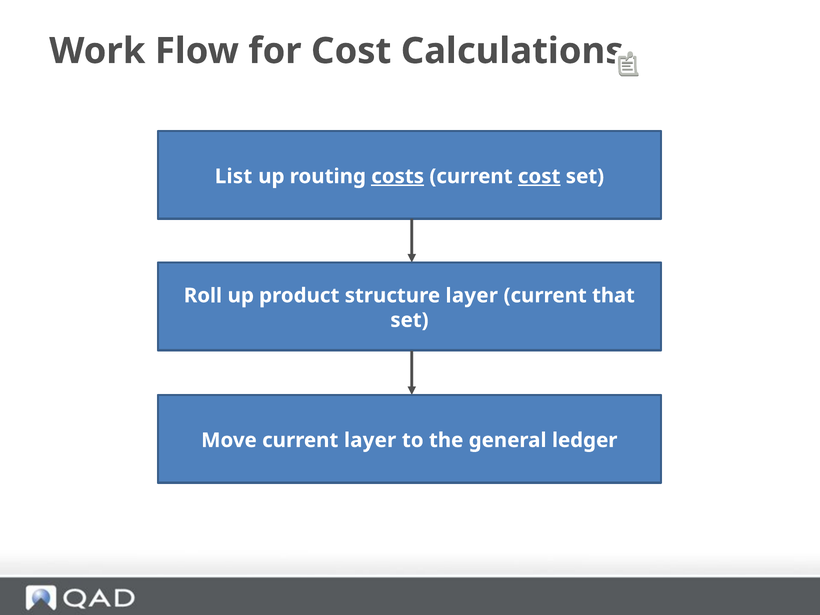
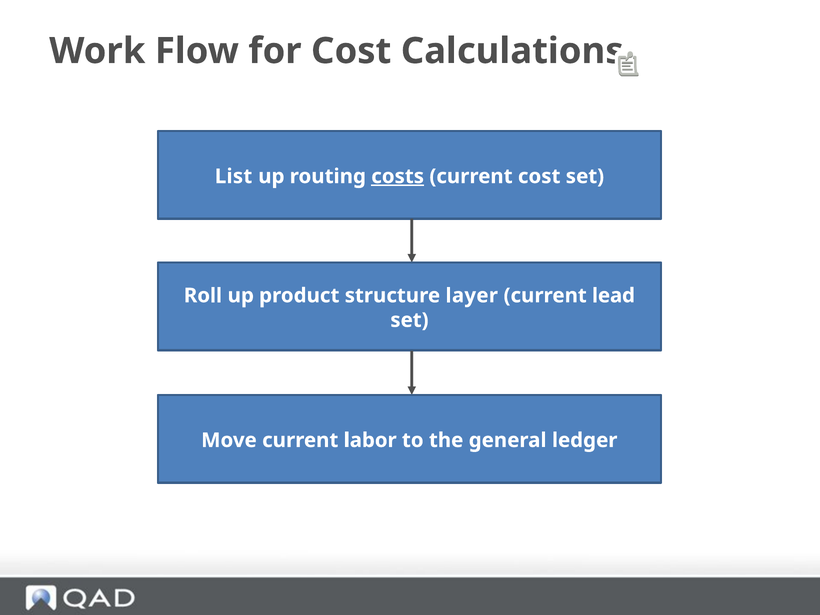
cost at (539, 176) underline: present -> none
that: that -> lead
current layer: layer -> labor
